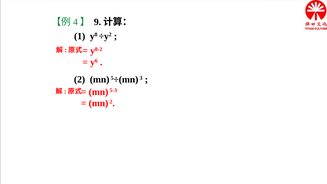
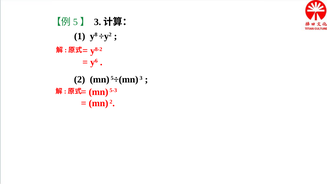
4: 4 -> 5
9 at (98, 22): 9 -> 3
